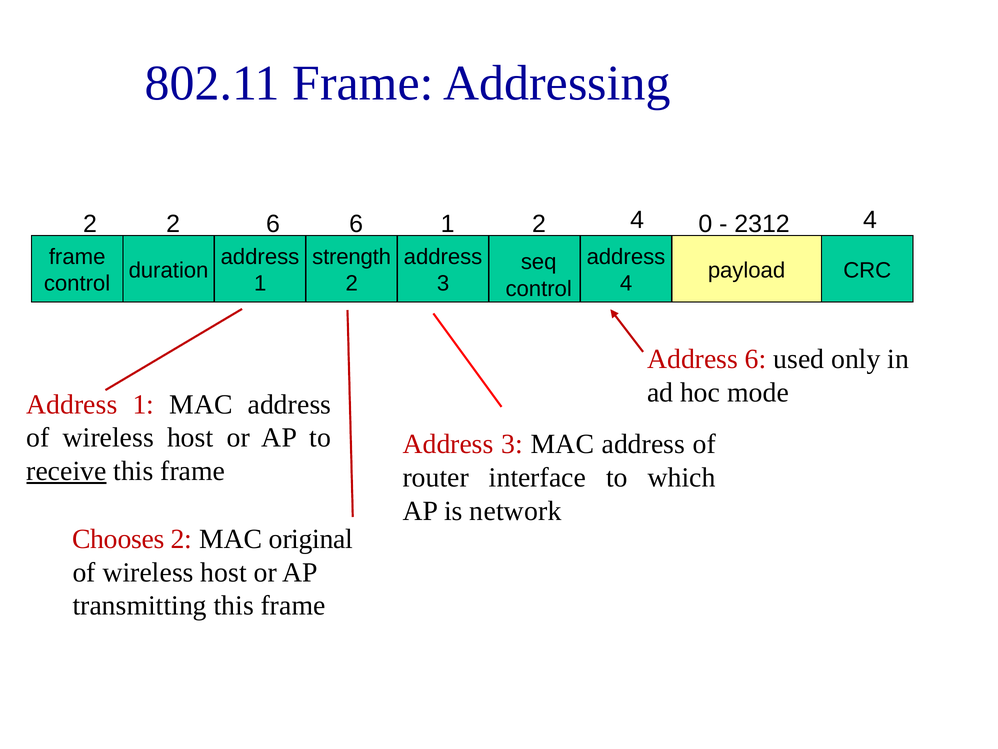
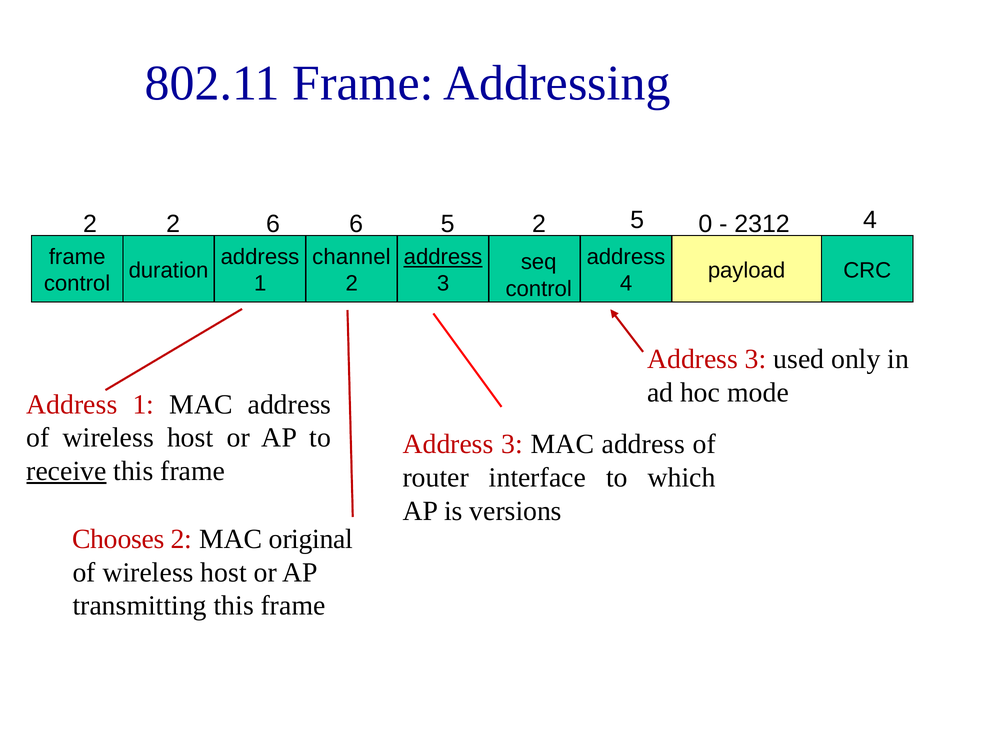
6 1: 1 -> 5
2 4: 4 -> 5
strength: strength -> channel
address at (443, 257) underline: none -> present
6 at (756, 359): 6 -> 3
network: network -> versions
